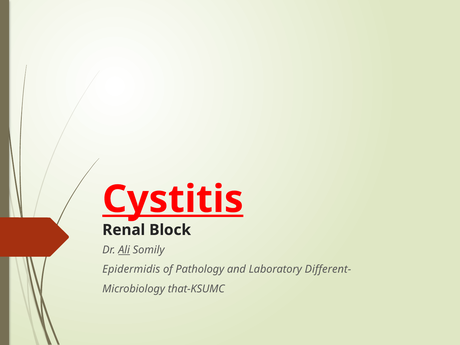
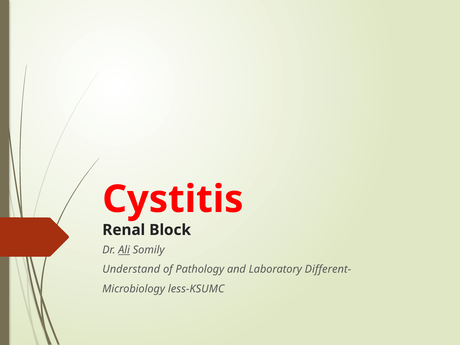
Cystitis underline: present -> none
Epidermidis: Epidermidis -> Understand
that-KSUMC: that-KSUMC -> less-KSUMC
